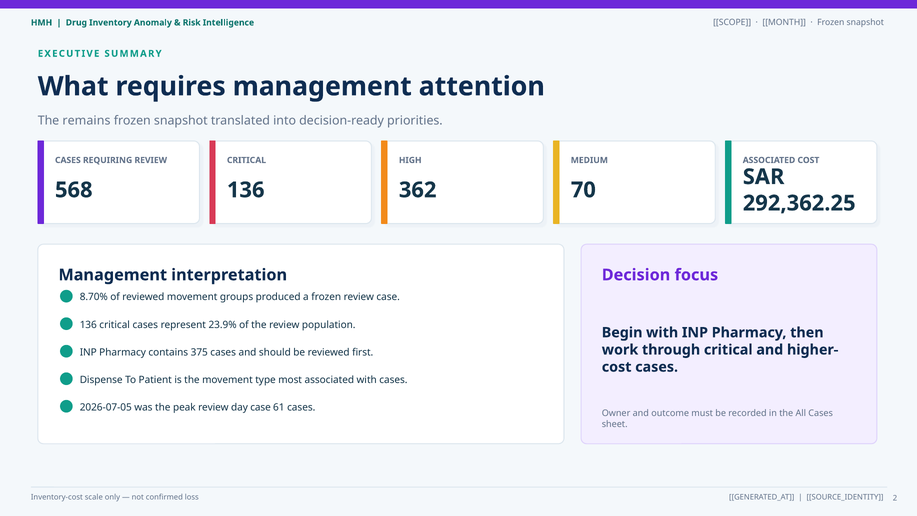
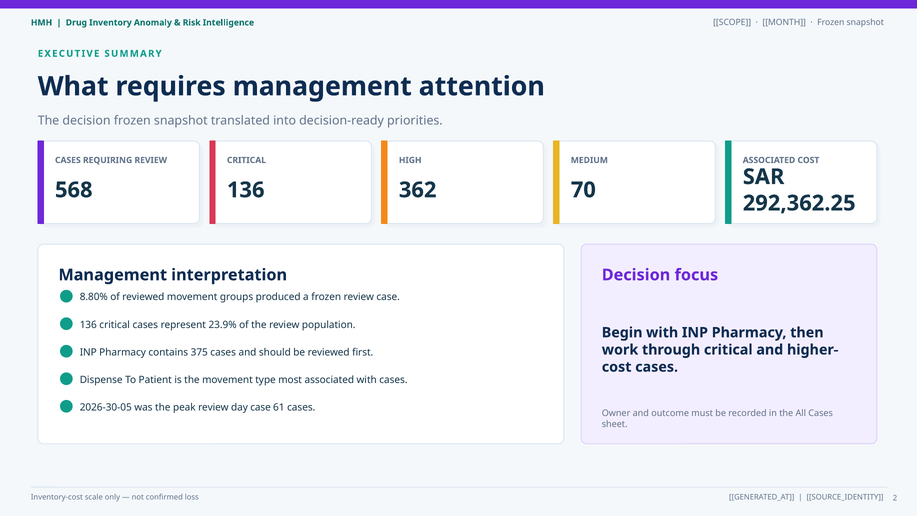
The remains: remains -> decision
8.70%: 8.70% -> 8.80%
2026-07-05: 2026-07-05 -> 2026-30-05
